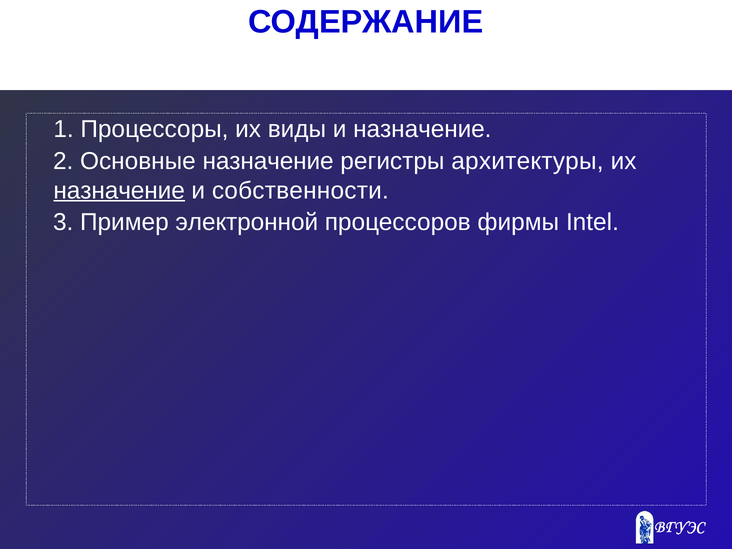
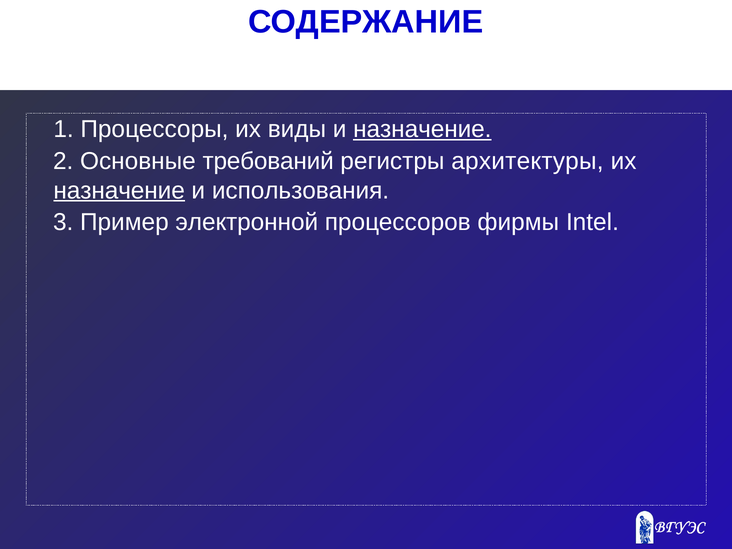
назначение at (422, 129) underline: none -> present
Основные назначение: назначение -> требований
собственности: собственности -> использования
